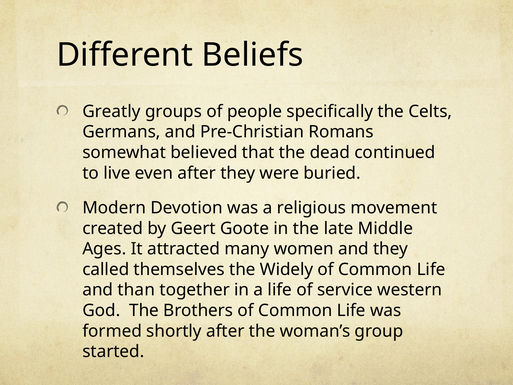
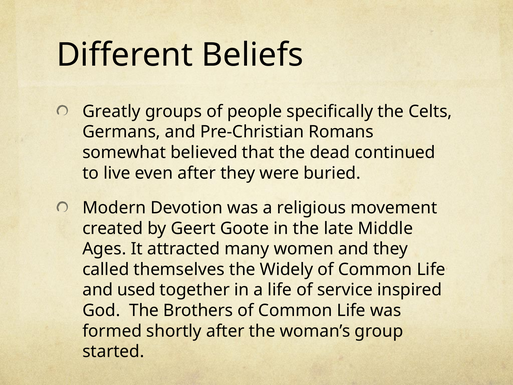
than: than -> used
western: western -> inspired
